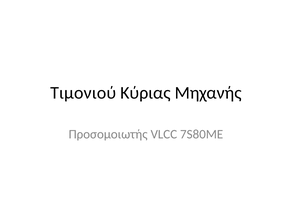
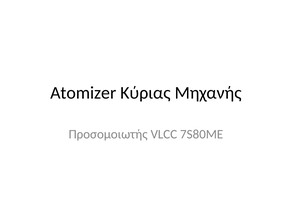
Τιμονιού: Τιμονιού -> Atomizer
